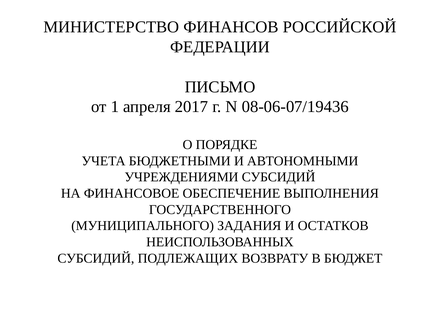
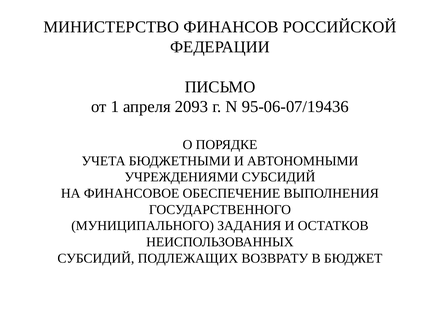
2017: 2017 -> 2093
08-06-07/19436: 08-06-07/19436 -> 95-06-07/19436
